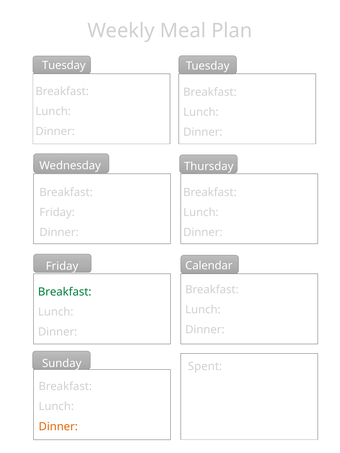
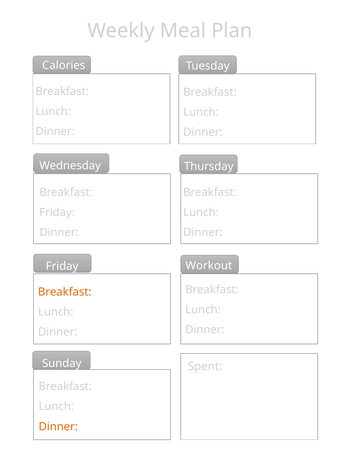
Tuesday at (64, 66): Tuesday -> Calories
Calendar: Calendar -> Workout
Breakfast at (65, 292) colour: green -> orange
